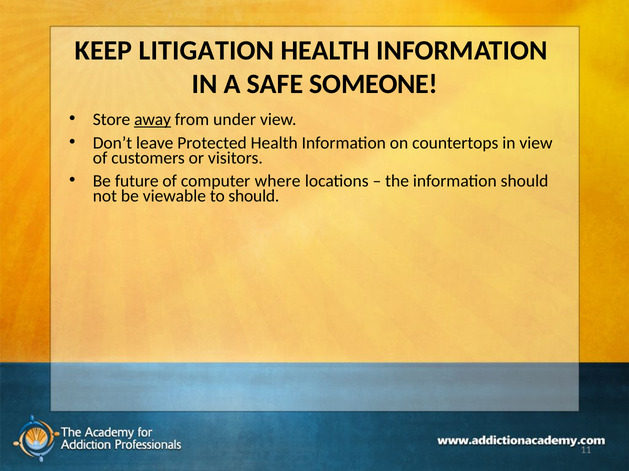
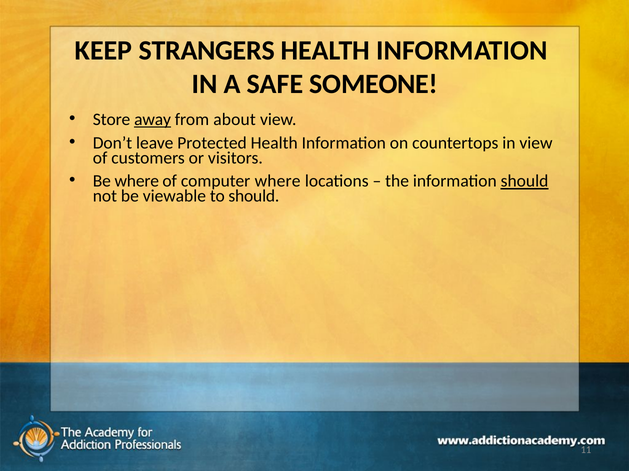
LITIGATION: LITIGATION -> STRANGERS
under: under -> about
Be future: future -> where
should at (525, 182) underline: none -> present
